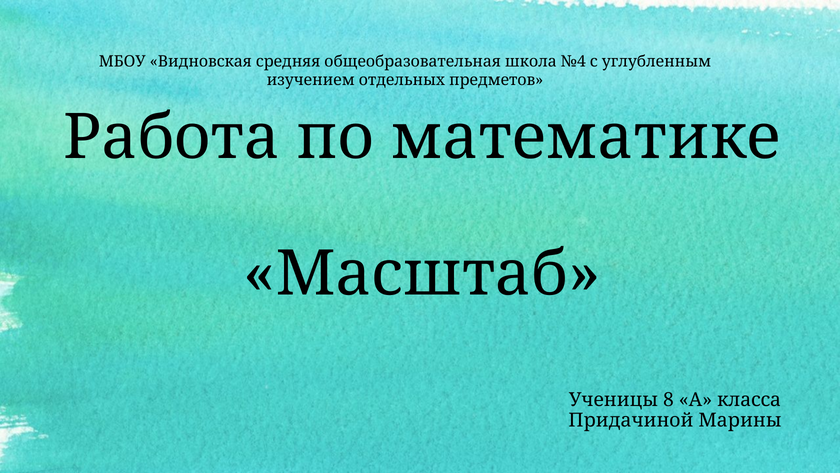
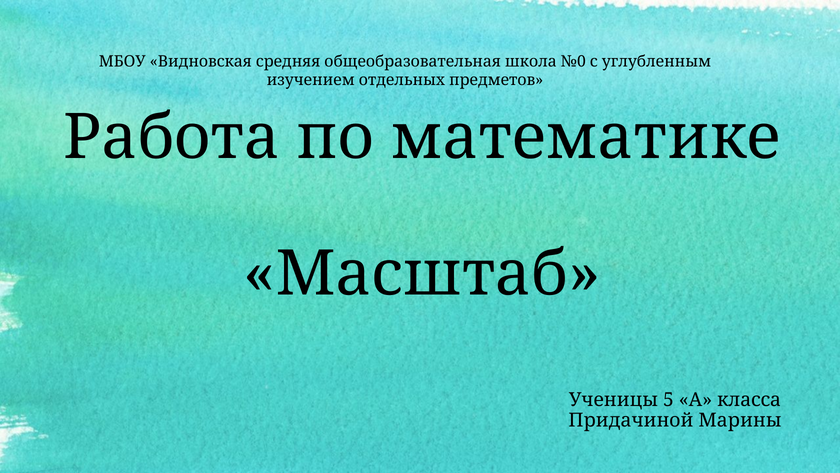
№4: №4 -> №0
8: 8 -> 5
